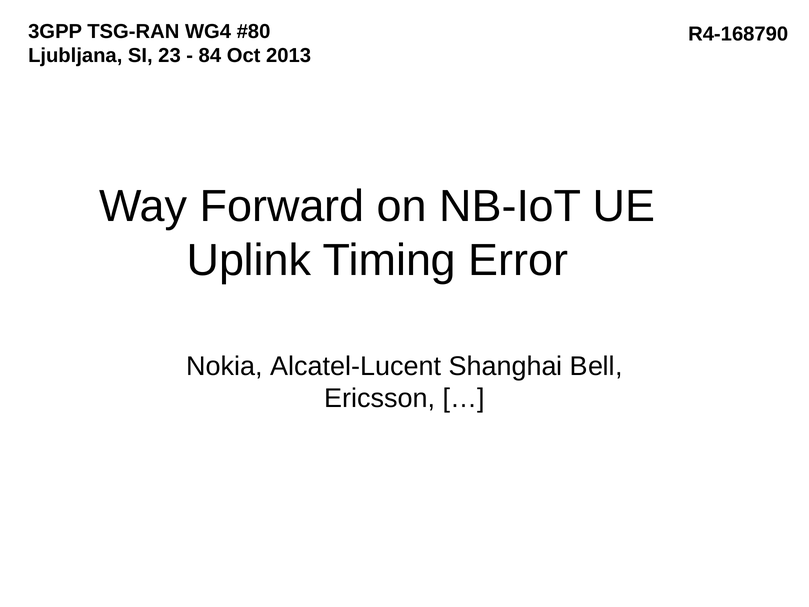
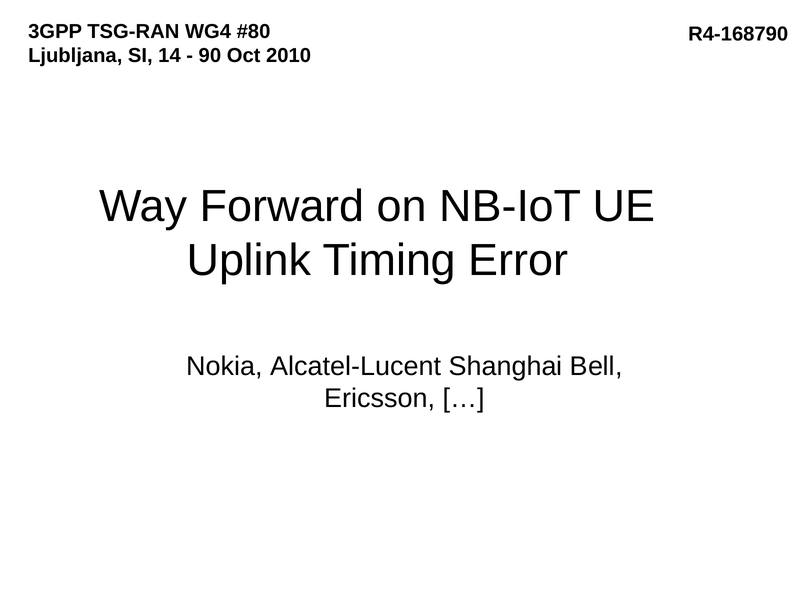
23: 23 -> 14
84: 84 -> 90
2013: 2013 -> 2010
